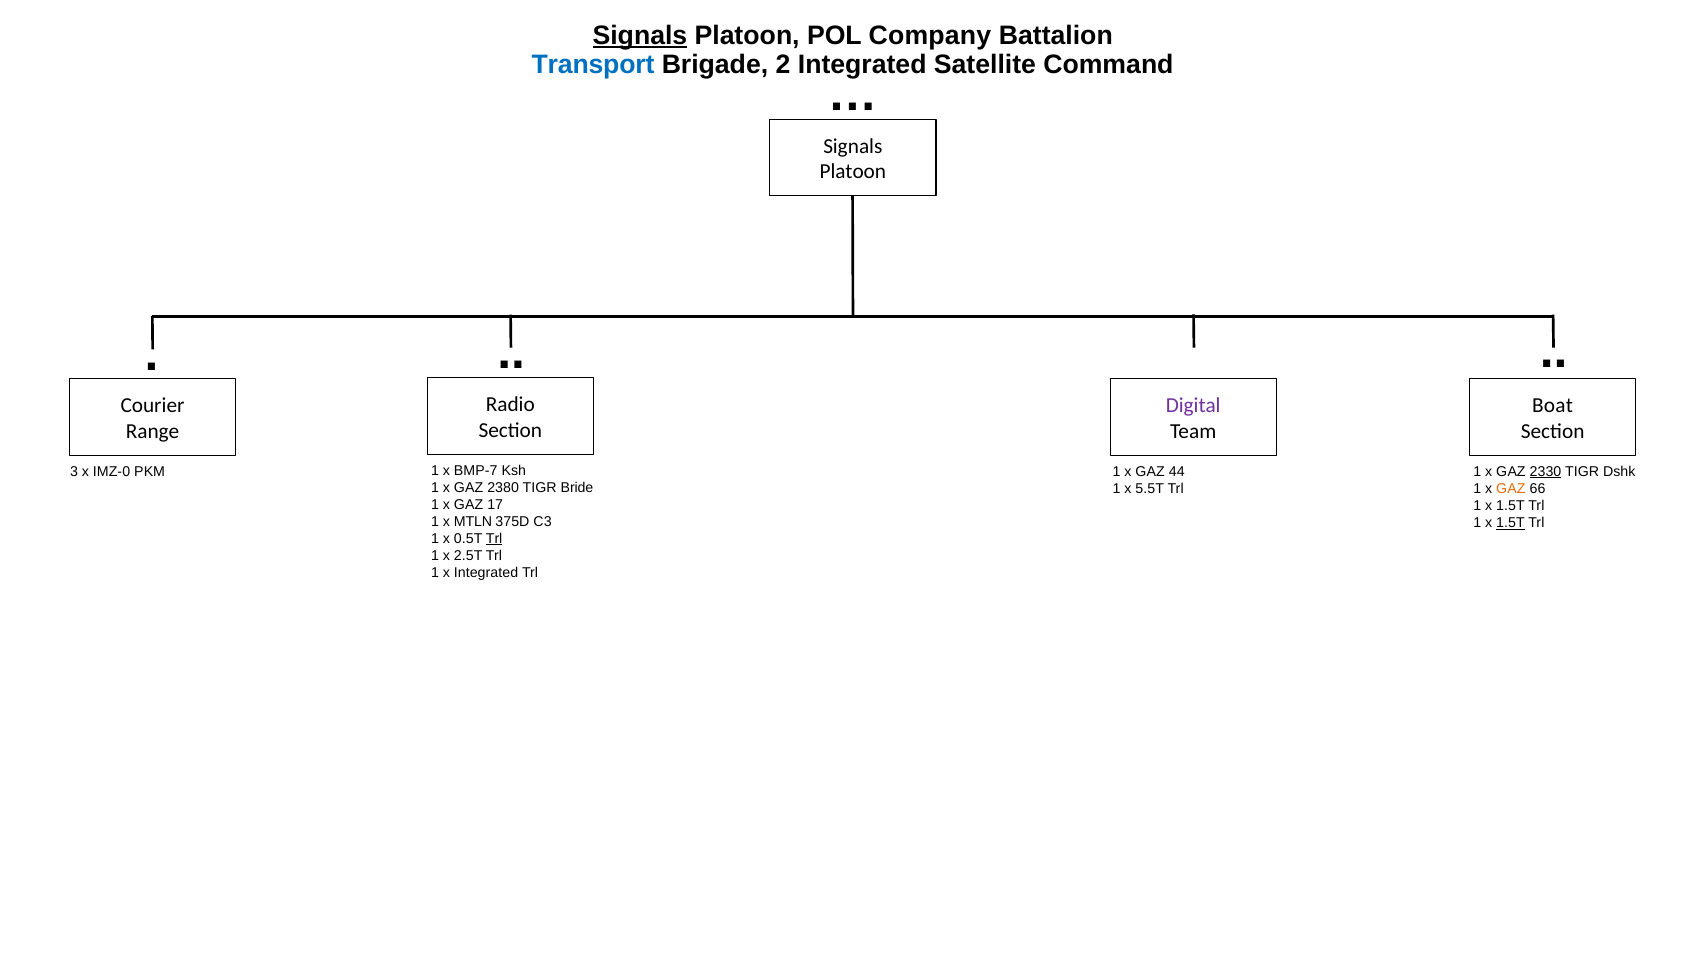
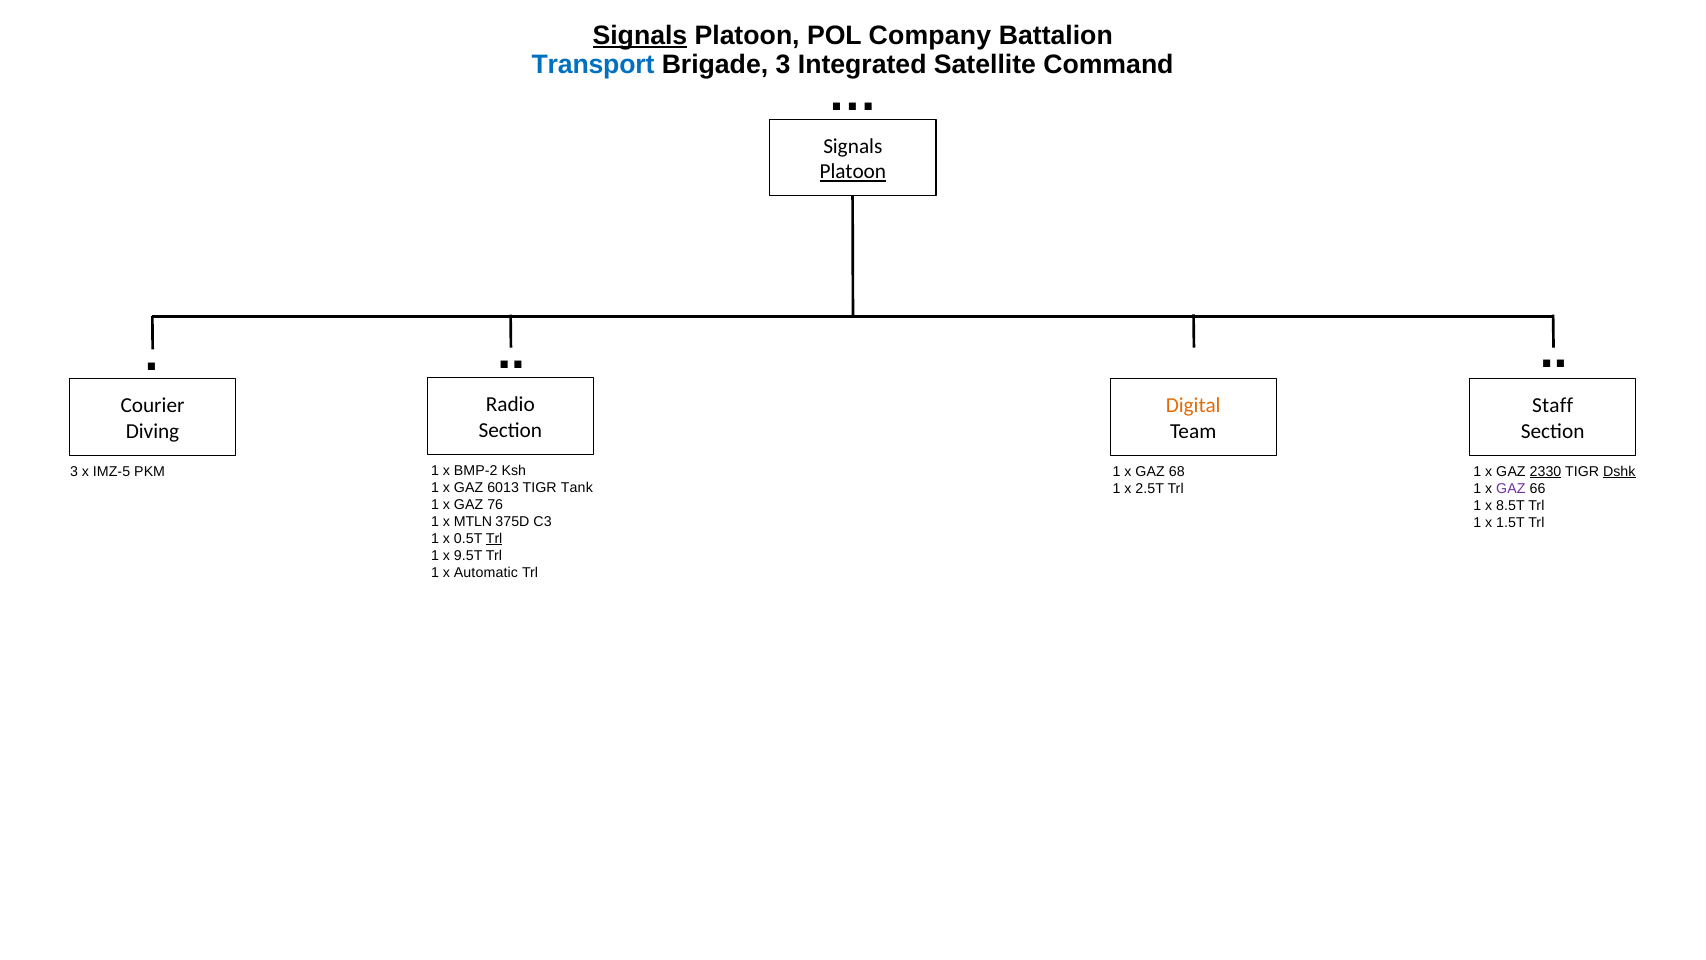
Brigade 2: 2 -> 3
Platoon at (853, 172) underline: none -> present
Digital colour: purple -> orange
Boat: Boat -> Staff
Range: Range -> Diving
BMP-7: BMP-7 -> BMP-2
IMZ-0: IMZ-0 -> IMZ-5
44: 44 -> 68
Dshk underline: none -> present
2380: 2380 -> 6013
Bride: Bride -> Tank
5.5T: 5.5T -> 2.5T
GAZ at (1511, 489) colour: orange -> purple
17: 17 -> 76
1.5T at (1511, 506): 1.5T -> 8.5T
1.5T at (1511, 523) underline: present -> none
2.5T: 2.5T -> 9.5T
x Integrated: Integrated -> Automatic
